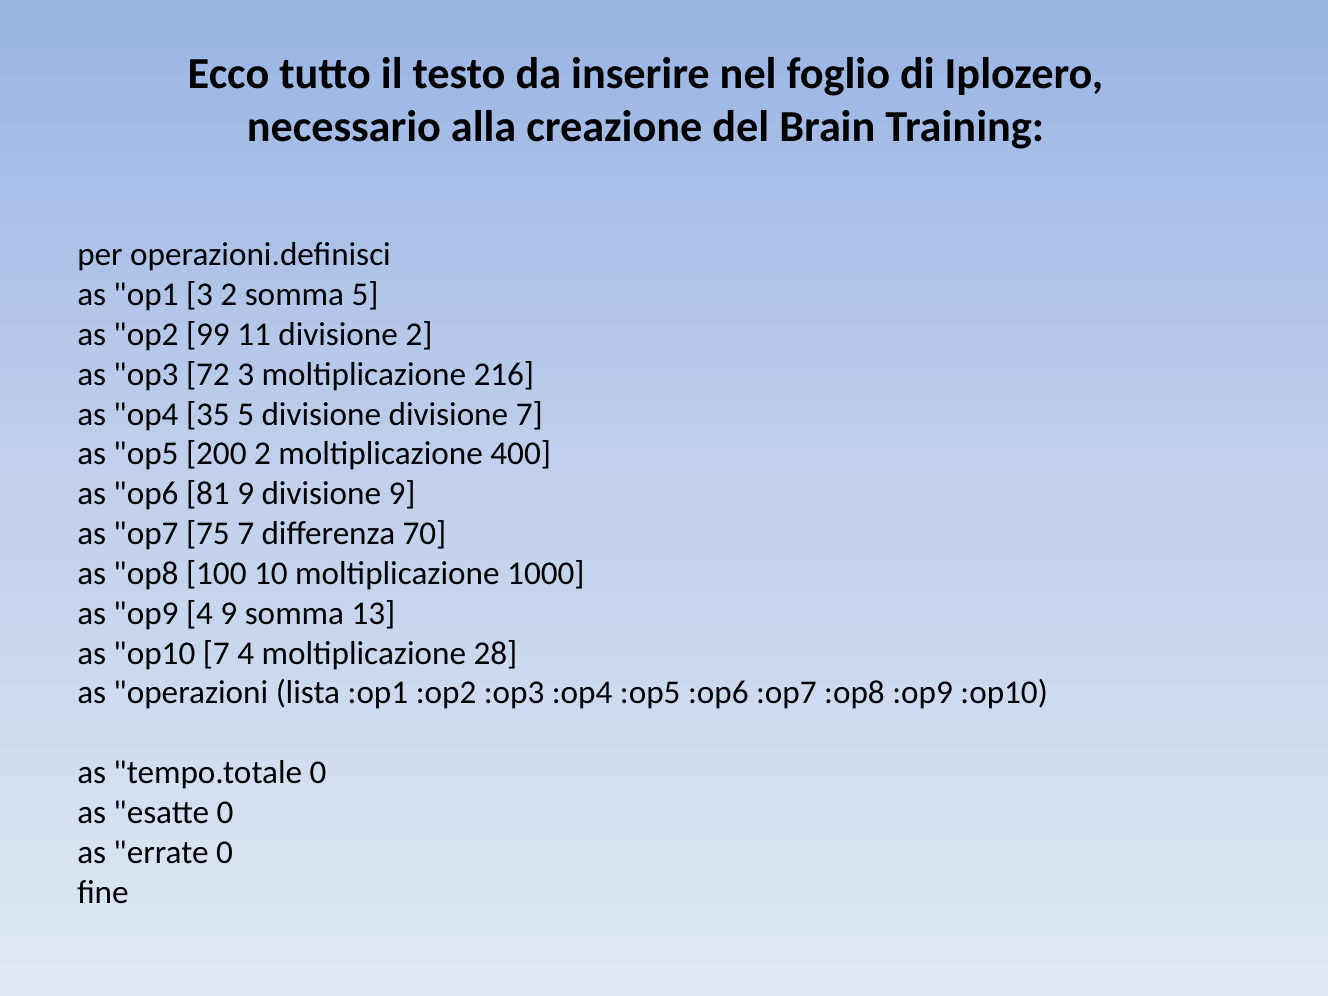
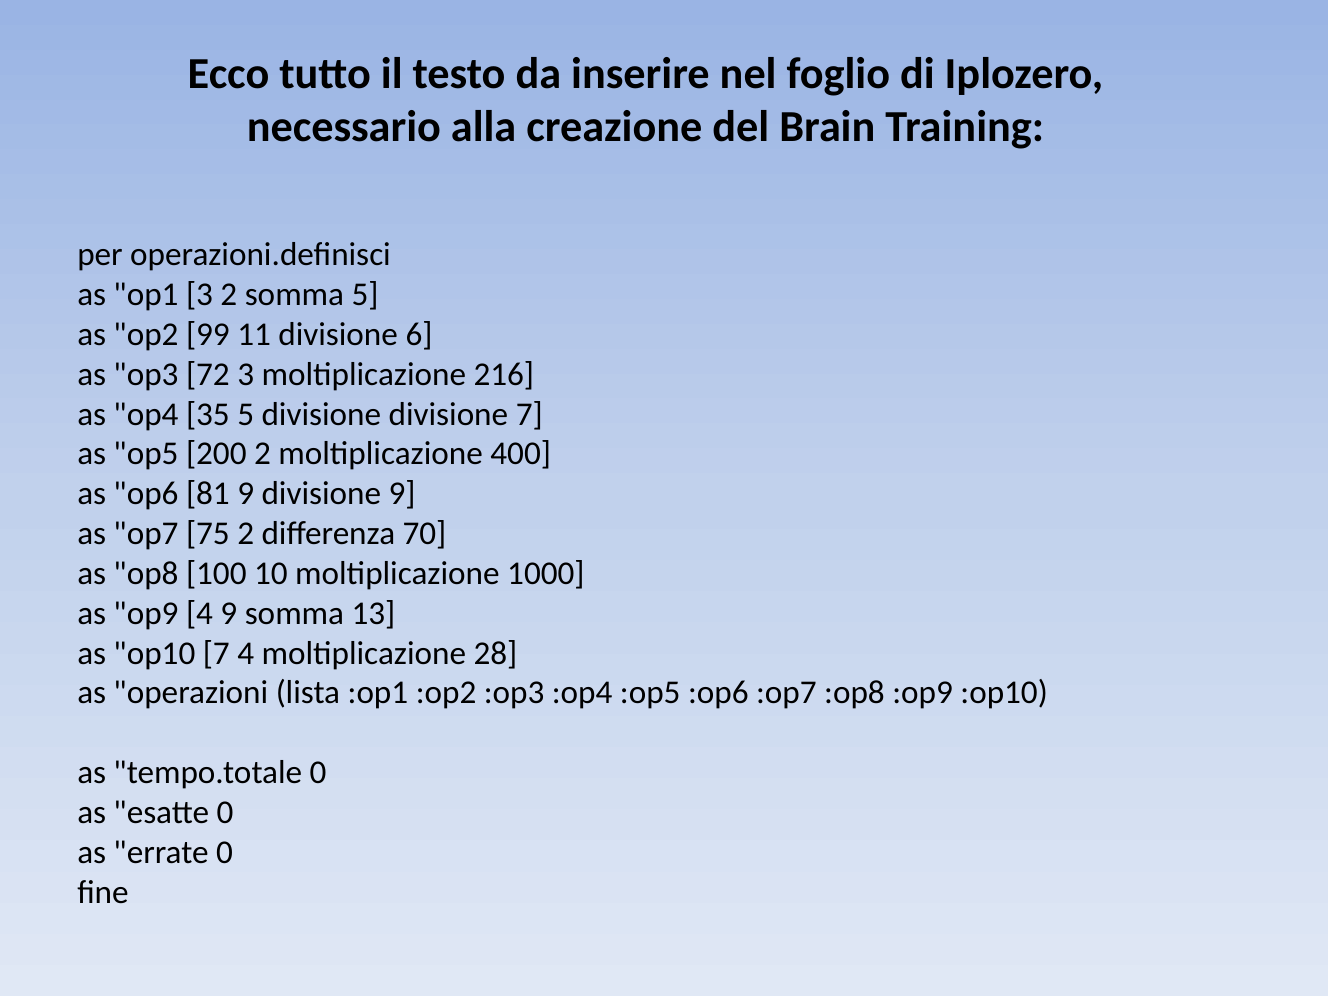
divisione 2: 2 -> 6
75 7: 7 -> 2
